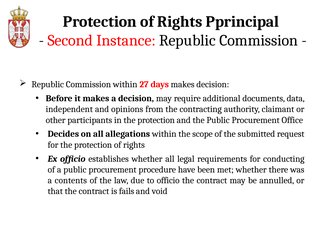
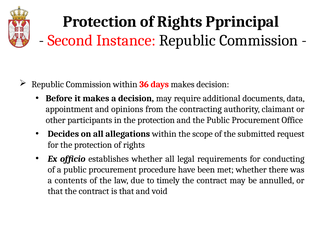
27: 27 -> 36
independent: independent -> appointment
to officio: officio -> timely
is fails: fails -> that
